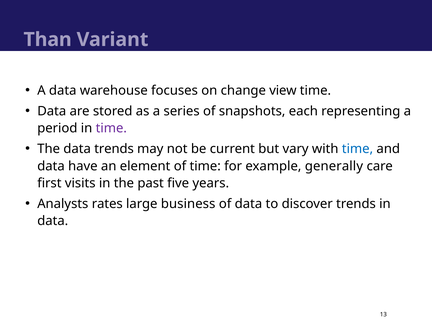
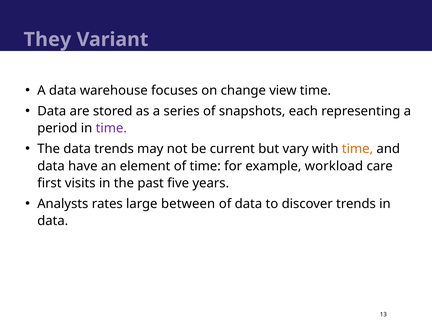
Than: Than -> They
time at (357, 149) colour: blue -> orange
generally: generally -> workload
business: business -> between
